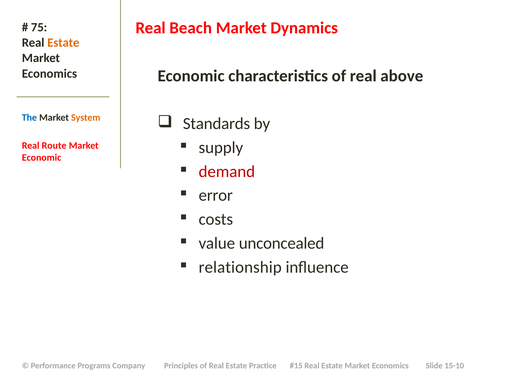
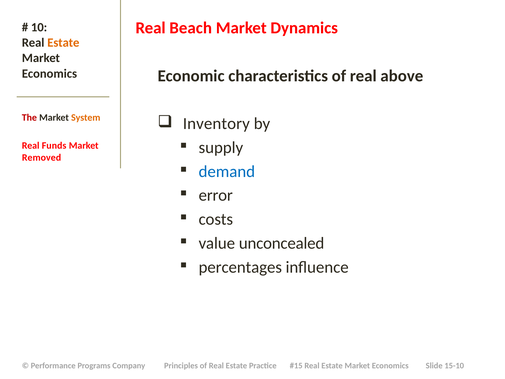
75: 75 -> 10
The colour: blue -> red
Standards: Standards -> Inventory
Route: Route -> Funds
Economic at (42, 157): Economic -> Removed
demand colour: red -> blue
relationship: relationship -> percentages
